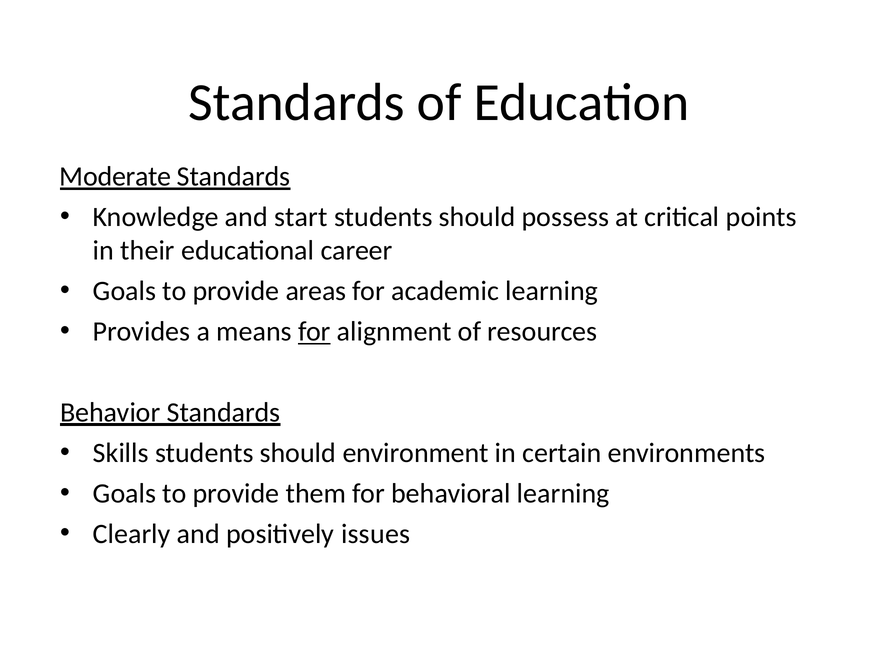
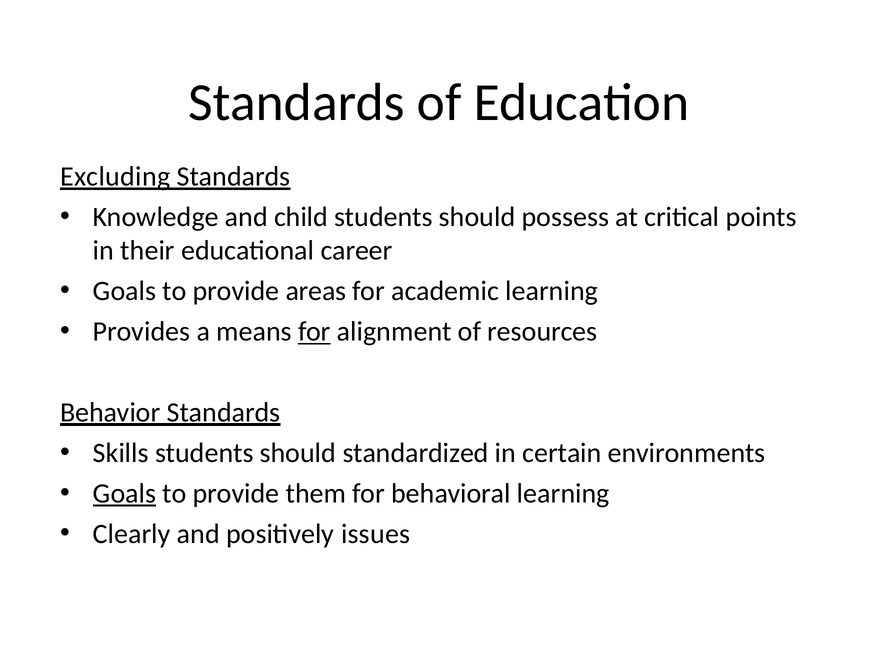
Moderate: Moderate -> Excluding
start: start -> child
environment: environment -> standardized
Goals at (125, 494) underline: none -> present
